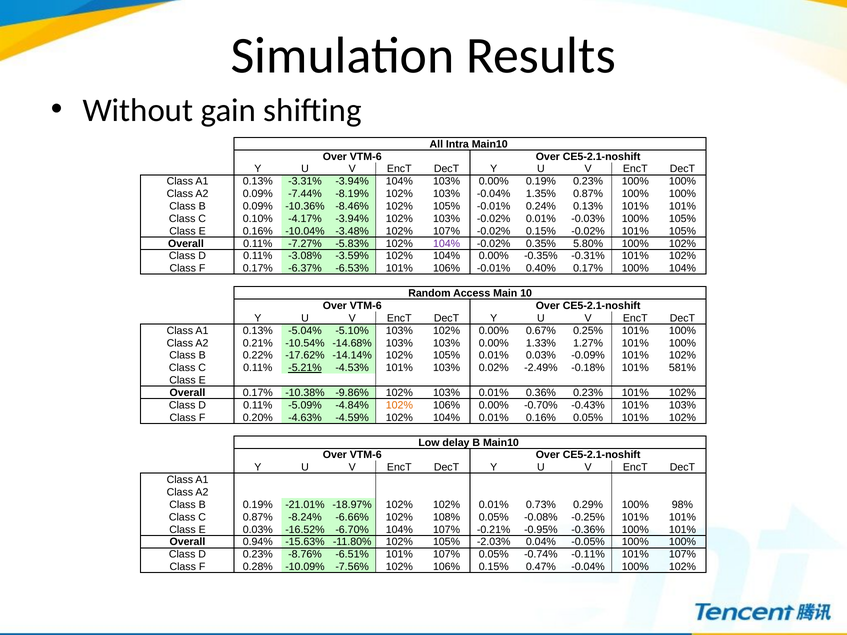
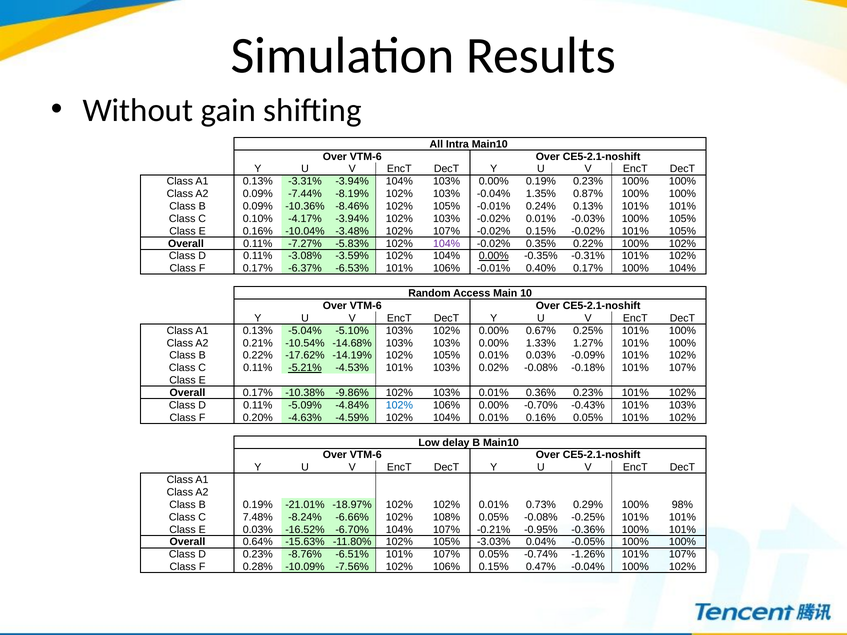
0.35% 5.80%: 5.80% -> 0.22%
0.00% at (494, 256) underline: none -> present
-14.14%: -14.14% -> -14.19%
0.02% -2.49%: -2.49% -> -0.08%
-0.18% 101% 581%: 581% -> 107%
102% at (399, 405) colour: orange -> blue
C 0.87%: 0.87% -> 7.48%
0.94%: 0.94% -> 0.64%
-2.03%: -2.03% -> -3.03%
-0.11%: -0.11% -> -1.26%
